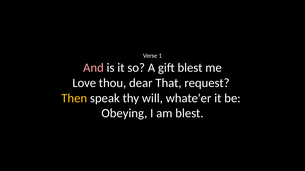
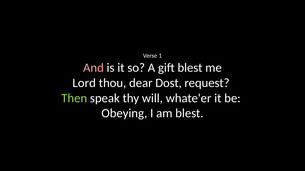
Love: Love -> Lord
That: That -> Dost
Then colour: yellow -> light green
